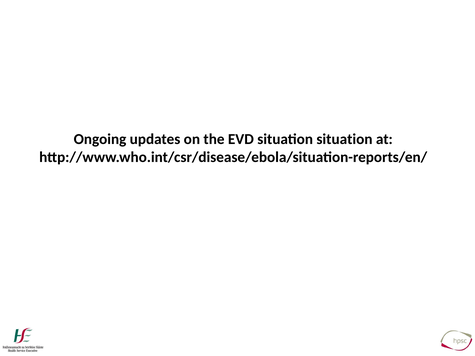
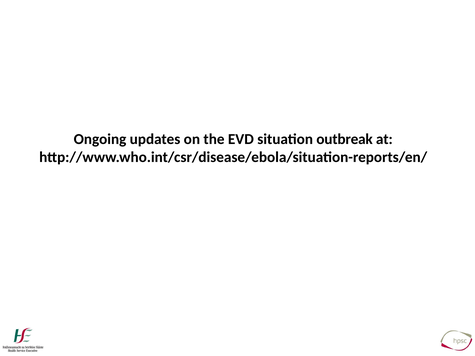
situation situation: situation -> outbreak
